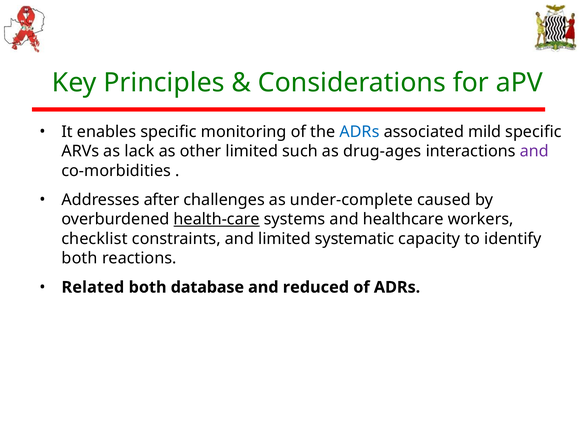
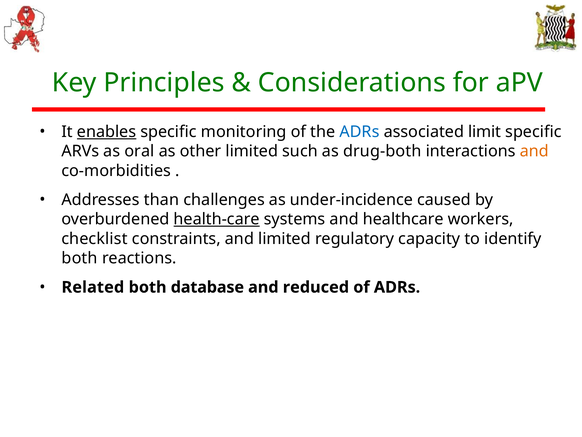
enables underline: none -> present
mild: mild -> limit
lack: lack -> oral
drug-ages: drug-ages -> drug-both
and at (534, 151) colour: purple -> orange
after: after -> than
under-complete: under-complete -> under-incidence
systematic: systematic -> regulatory
